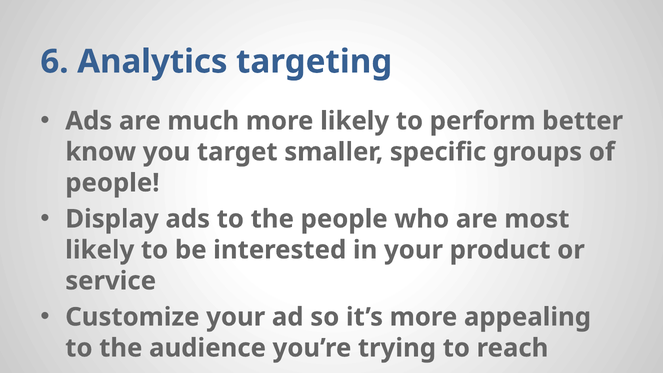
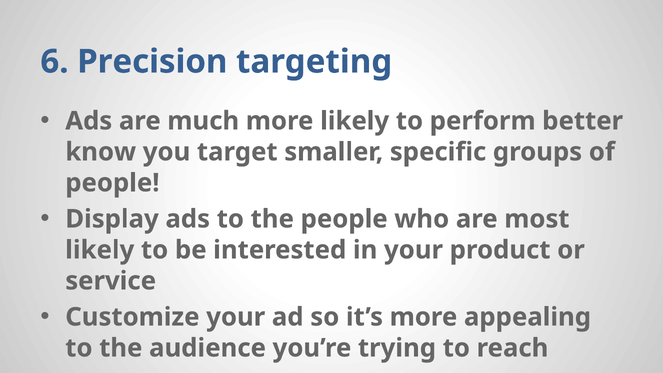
Analytics: Analytics -> Precision
